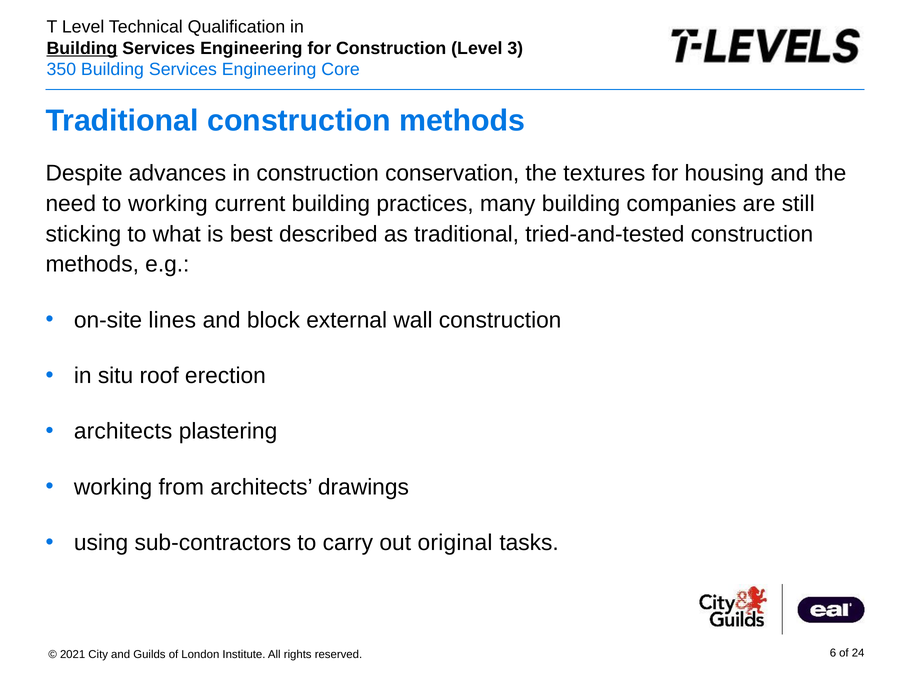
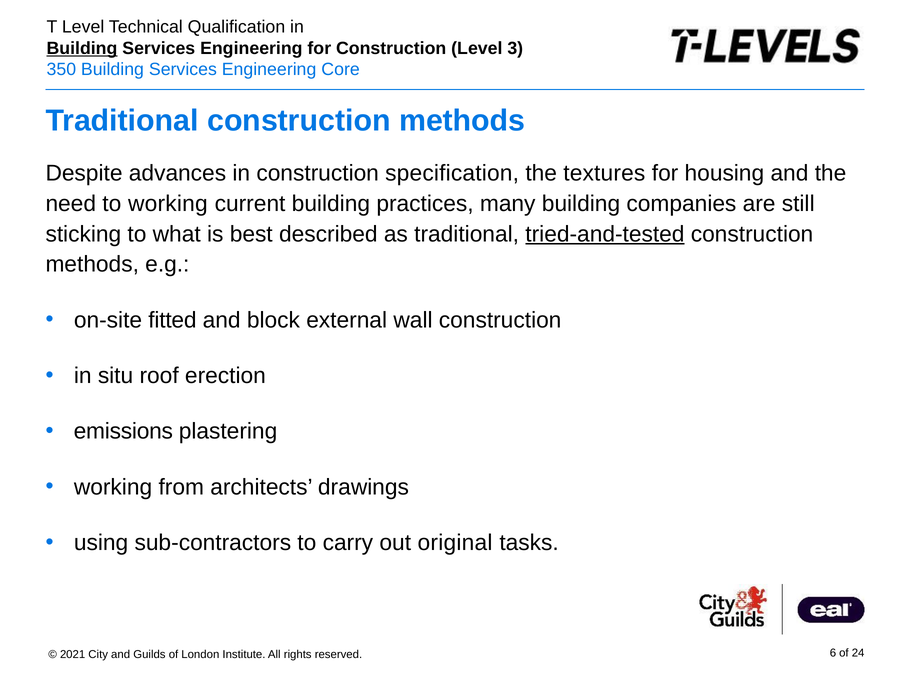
conservation: conservation -> specification
tried-and-tested underline: none -> present
lines: lines -> fitted
architects at (123, 431): architects -> emissions
